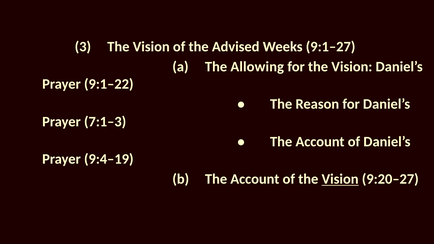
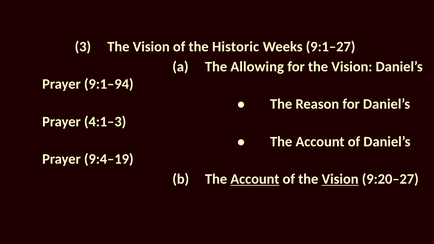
Advised: Advised -> Historic
9:1–22: 9:1–22 -> 9:1–94
7:1–3: 7:1–3 -> 4:1–3
Account at (255, 179) underline: none -> present
